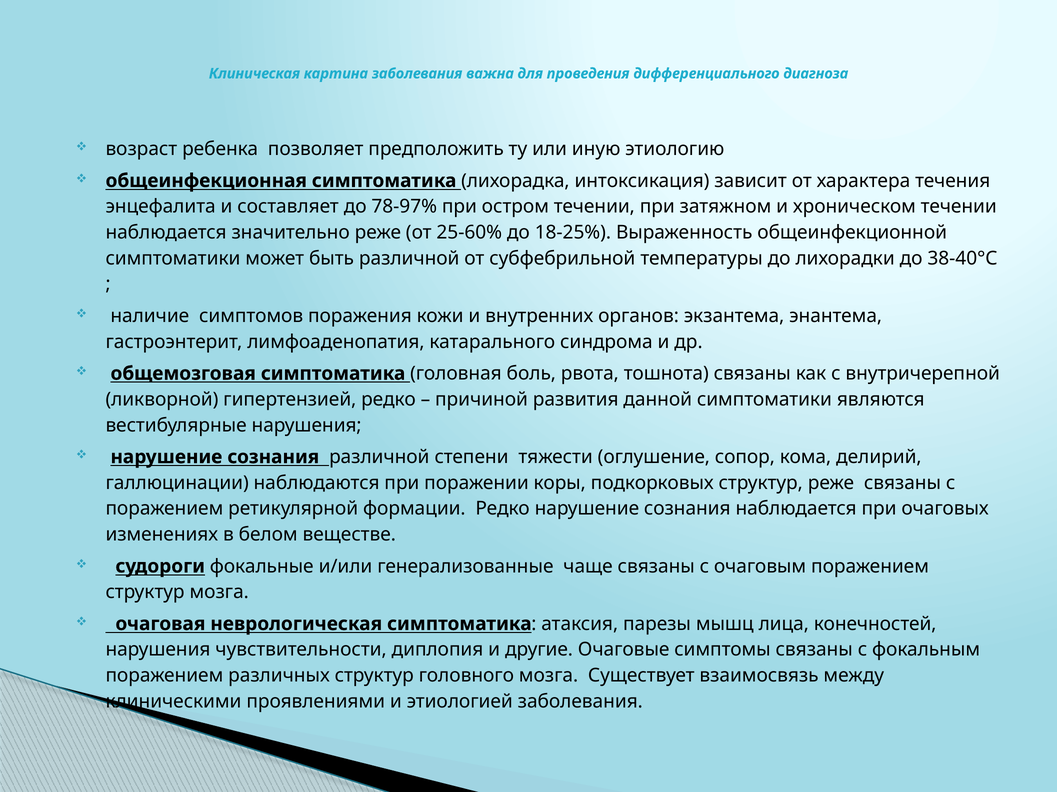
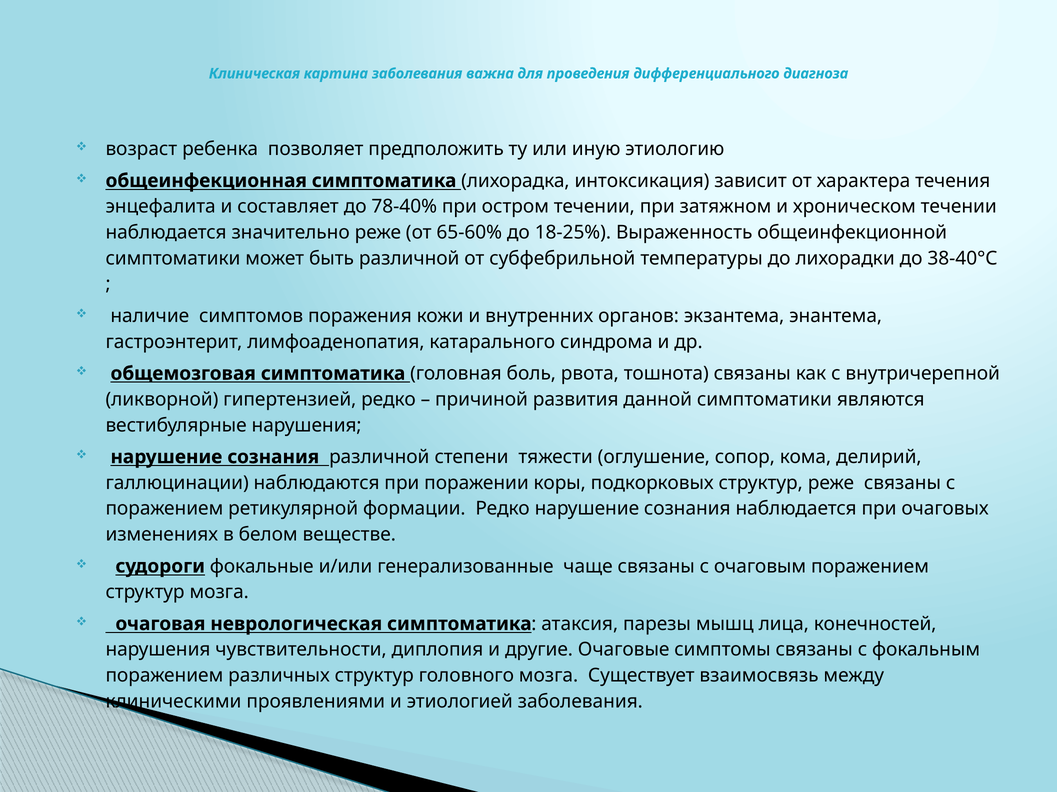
78-97%: 78-97% -> 78-40%
25-60%: 25-60% -> 65-60%
